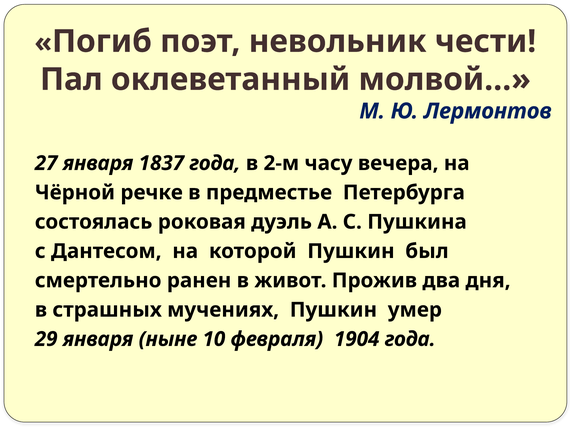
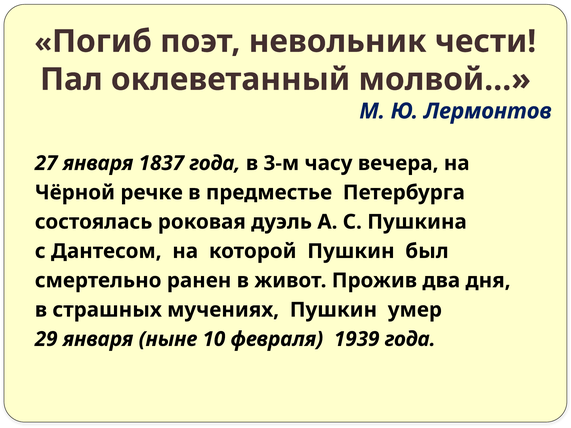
2-м: 2-м -> 3-м
1904: 1904 -> 1939
